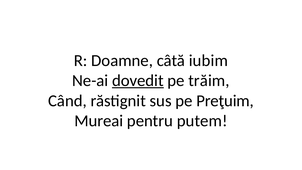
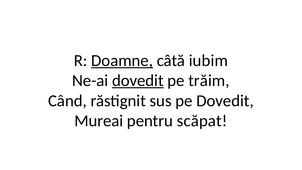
Doamne underline: none -> present
pe Preţuim: Preţuim -> Dovedit
putem: putem -> scăpat
